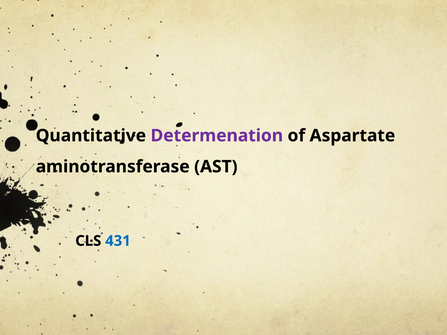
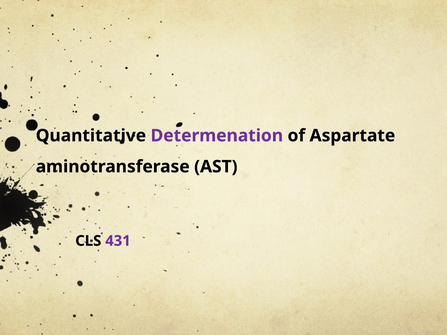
431 colour: blue -> purple
